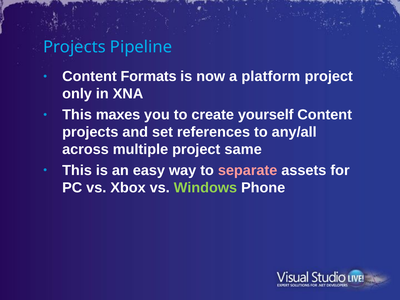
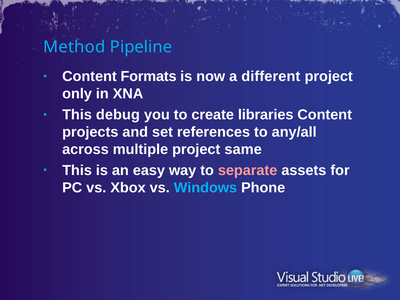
Projects at (74, 47): Projects -> Method
platform: platform -> different
maxes: maxes -> debug
yourself: yourself -> libraries
Windows colour: light green -> light blue
